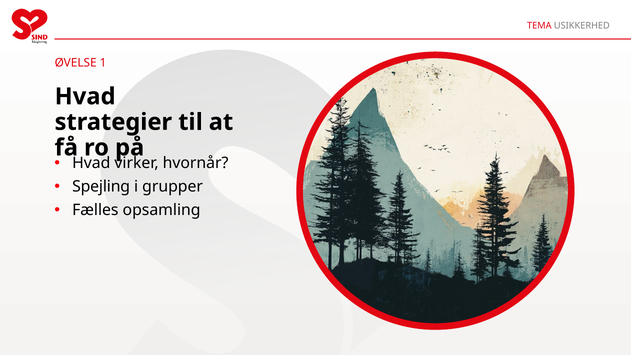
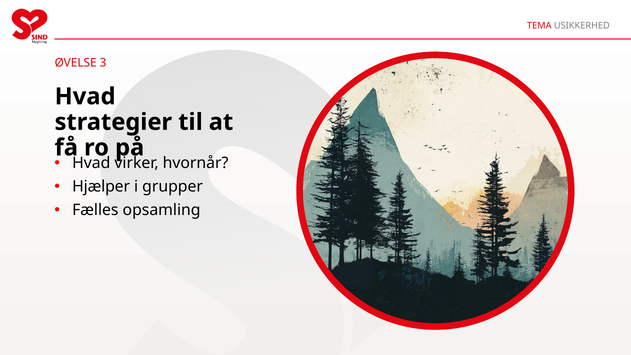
1: 1 -> 3
Spejling: Spejling -> Hjælper
